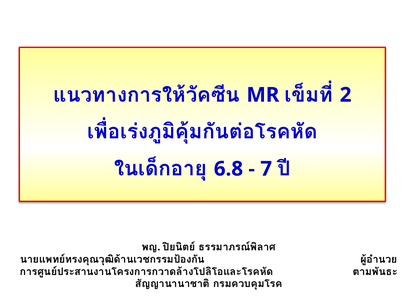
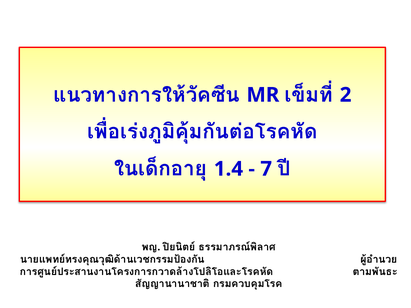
6.8: 6.8 -> 1.4
